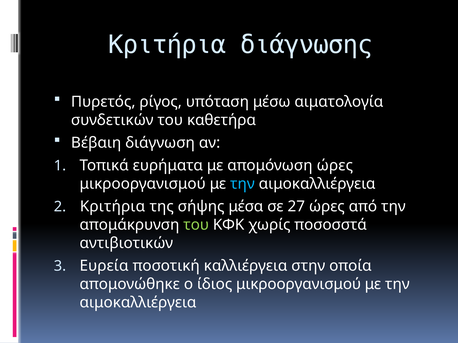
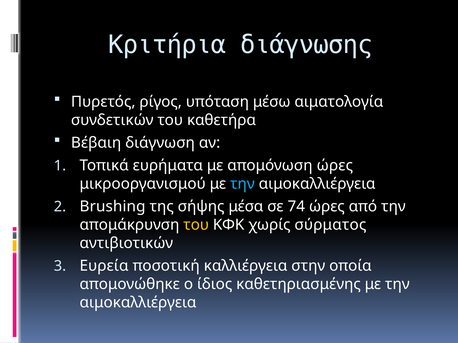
Κριτήρια at (113, 207): Κριτήρια -> Brushing
27: 27 -> 74
του at (196, 225) colour: light green -> yellow
ποσοσστά: ποσοσστά -> σύρματος
ίδιος μικροοργανισμού: μικροοργανισμού -> καθετηριασμένης
